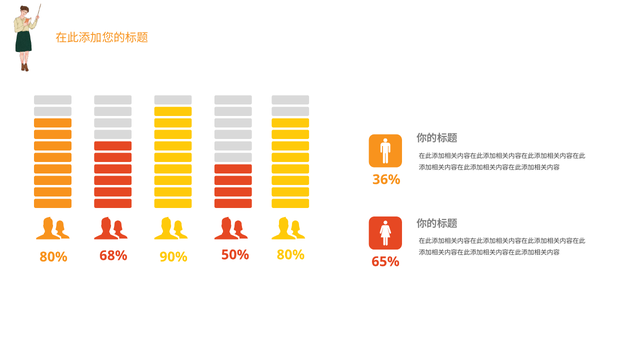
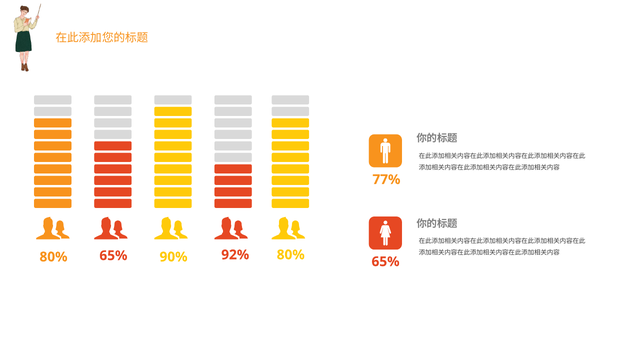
36%: 36% -> 77%
80% 68%: 68% -> 65%
50%: 50% -> 92%
